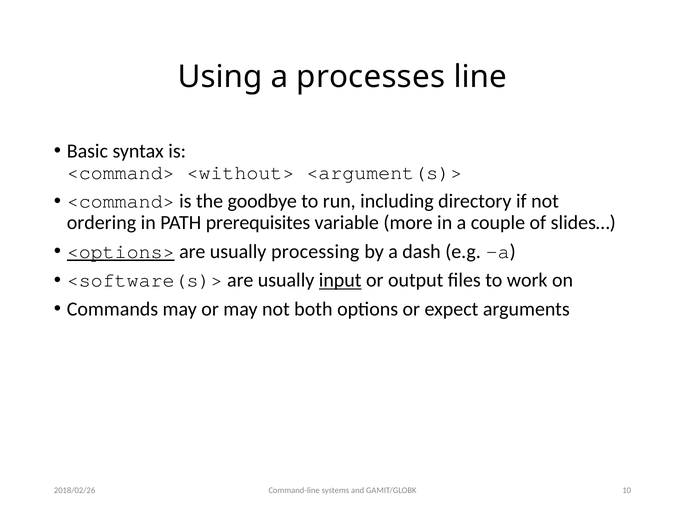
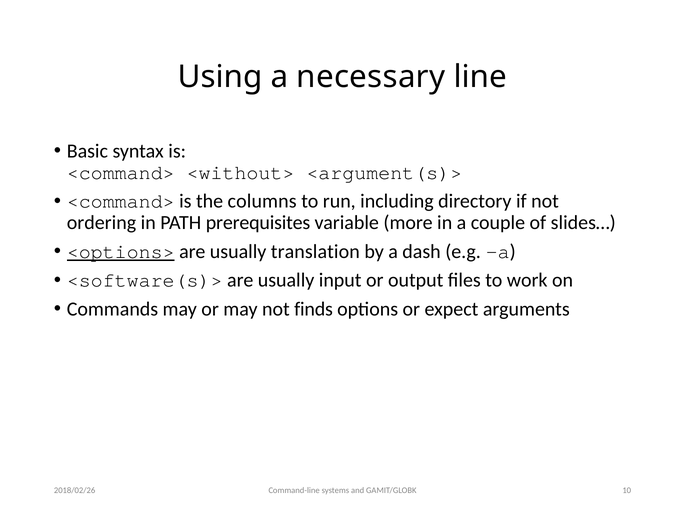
processes: processes -> necessary
goodbye: goodbye -> columns
processing: processing -> translation
input underline: present -> none
both: both -> finds
